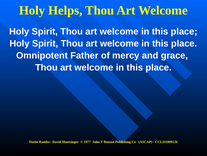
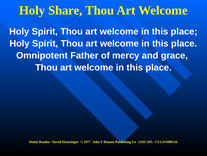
Helps: Helps -> Share
